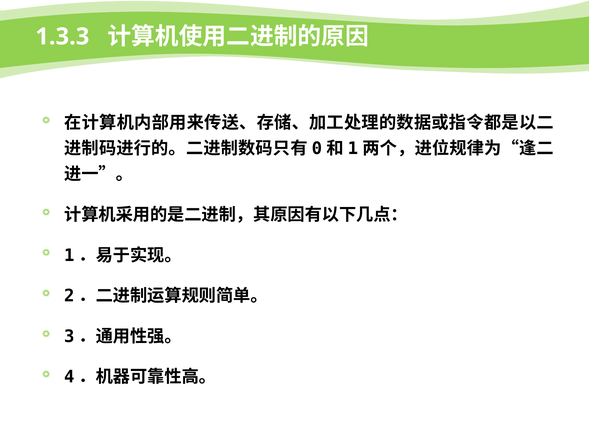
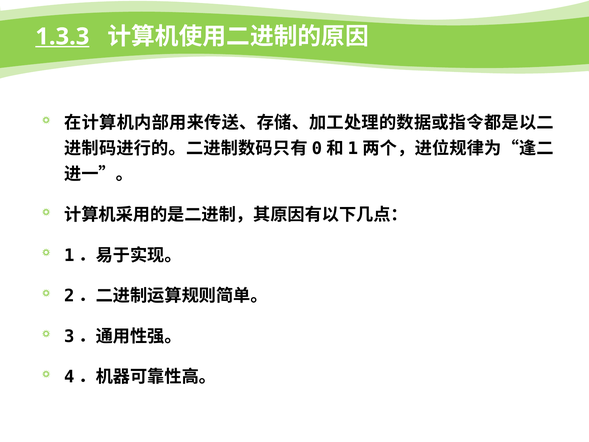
1.3.3 underline: none -> present
